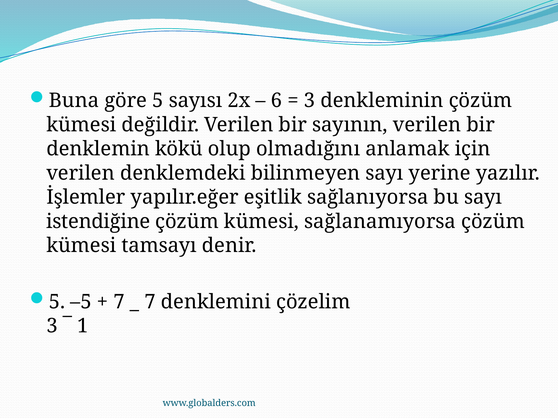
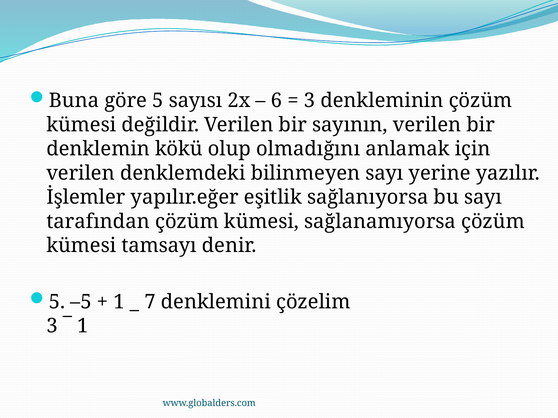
istendiğine: istendiğine -> tarafından
7 at (119, 302): 7 -> 1
